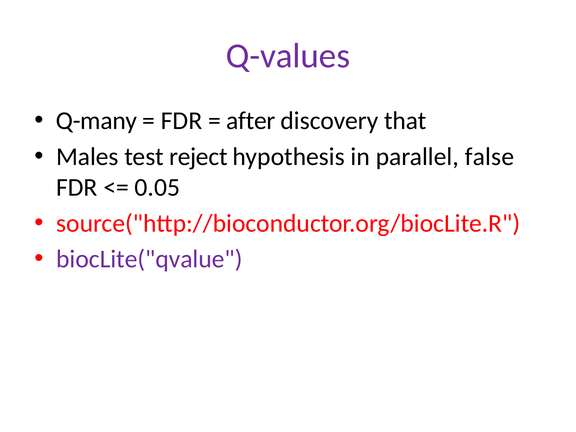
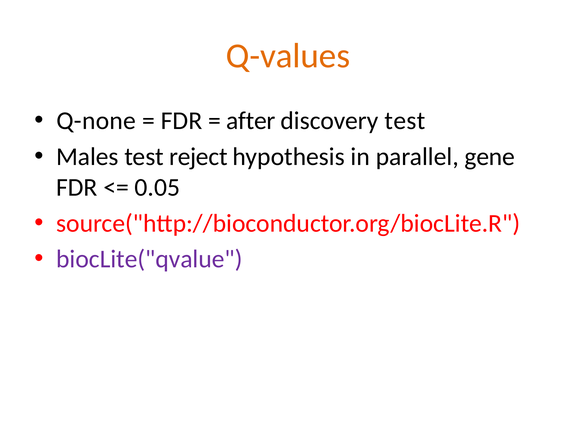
Q-values colour: purple -> orange
Q-many: Q-many -> Q-none
discovery that: that -> test
false: false -> gene
